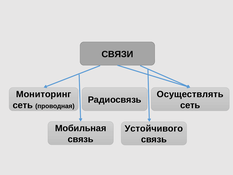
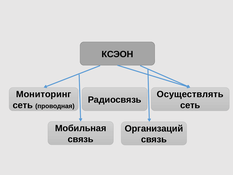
СВЯЗИ: СВЯЗИ -> КСЭОН
Устойчивого: Устойчивого -> Организаций
